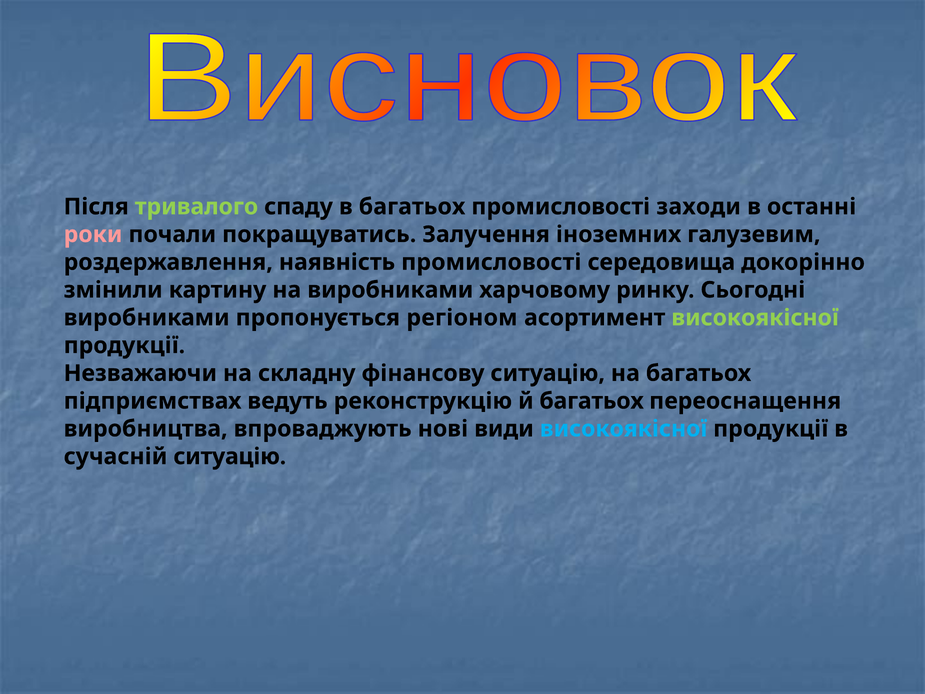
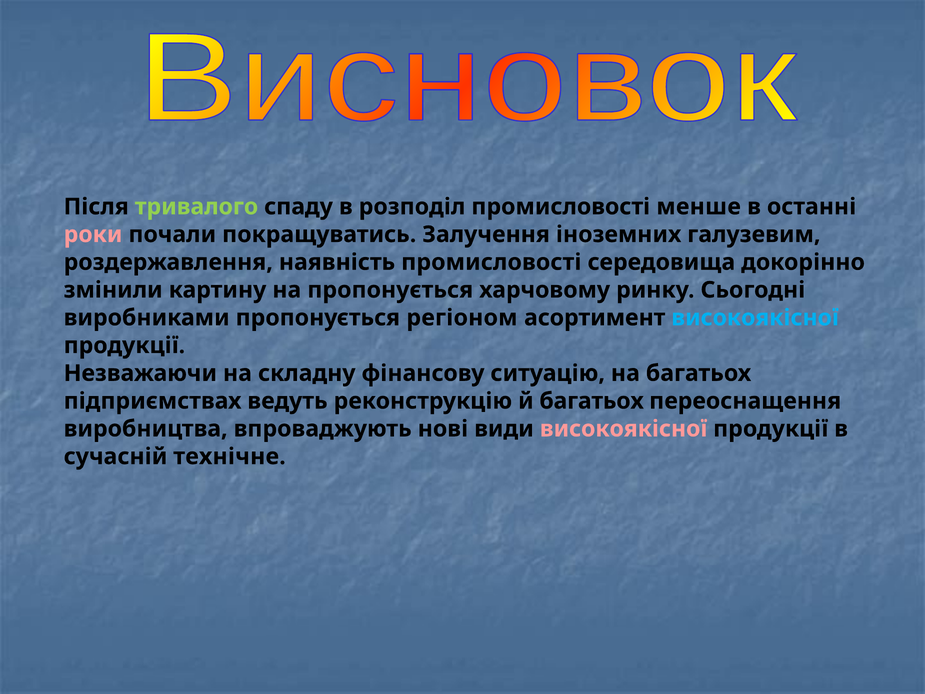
в багатьох: багатьох -> розподіл
заходи: заходи -> менше
на виробниками: виробниками -> пропонується
високоякісної at (755, 318) colour: light green -> light blue
високоякісної at (624, 429) colour: light blue -> pink
сучасній ситуацію: ситуацію -> технічне
